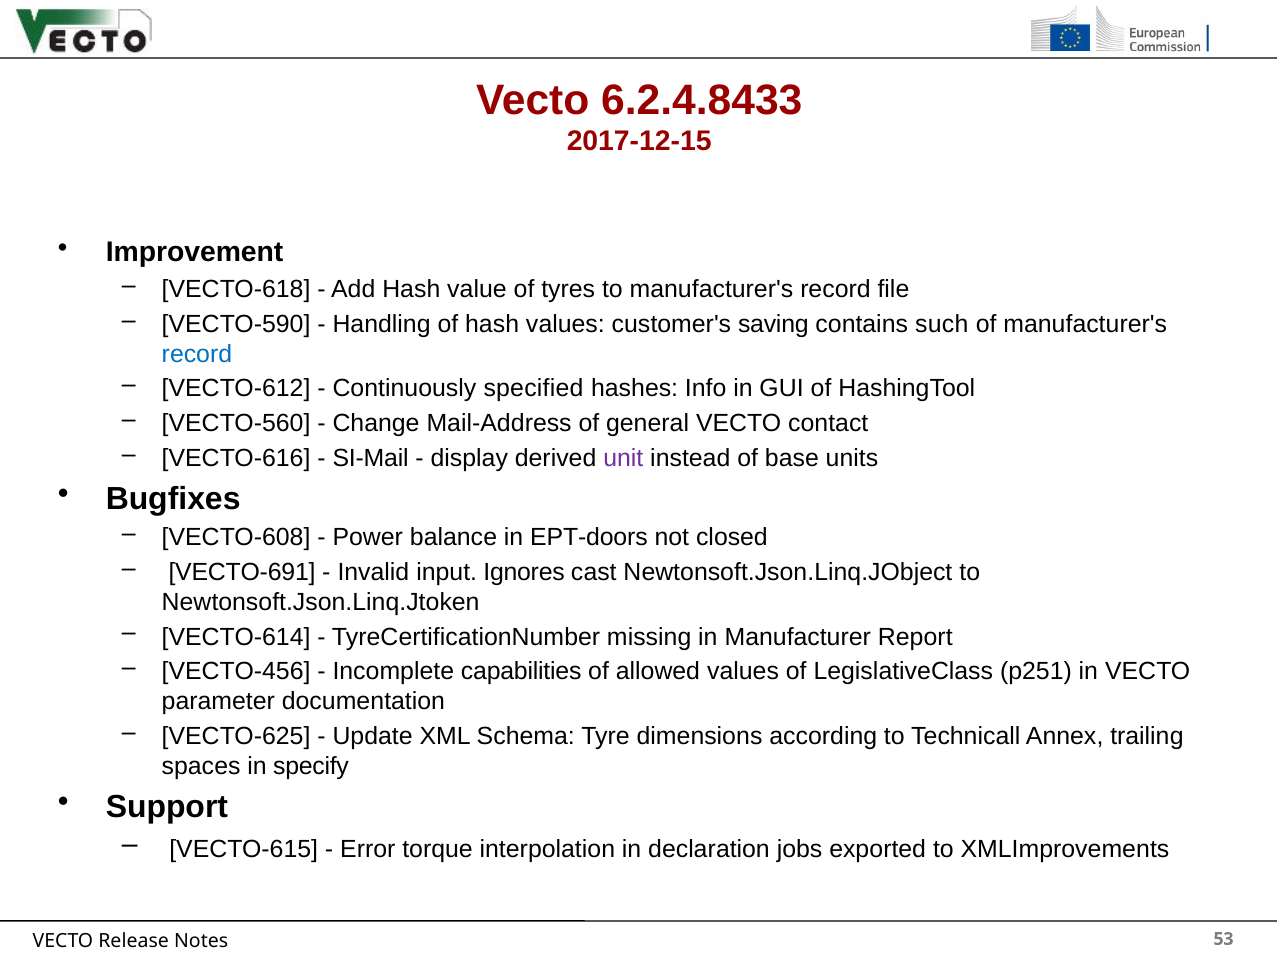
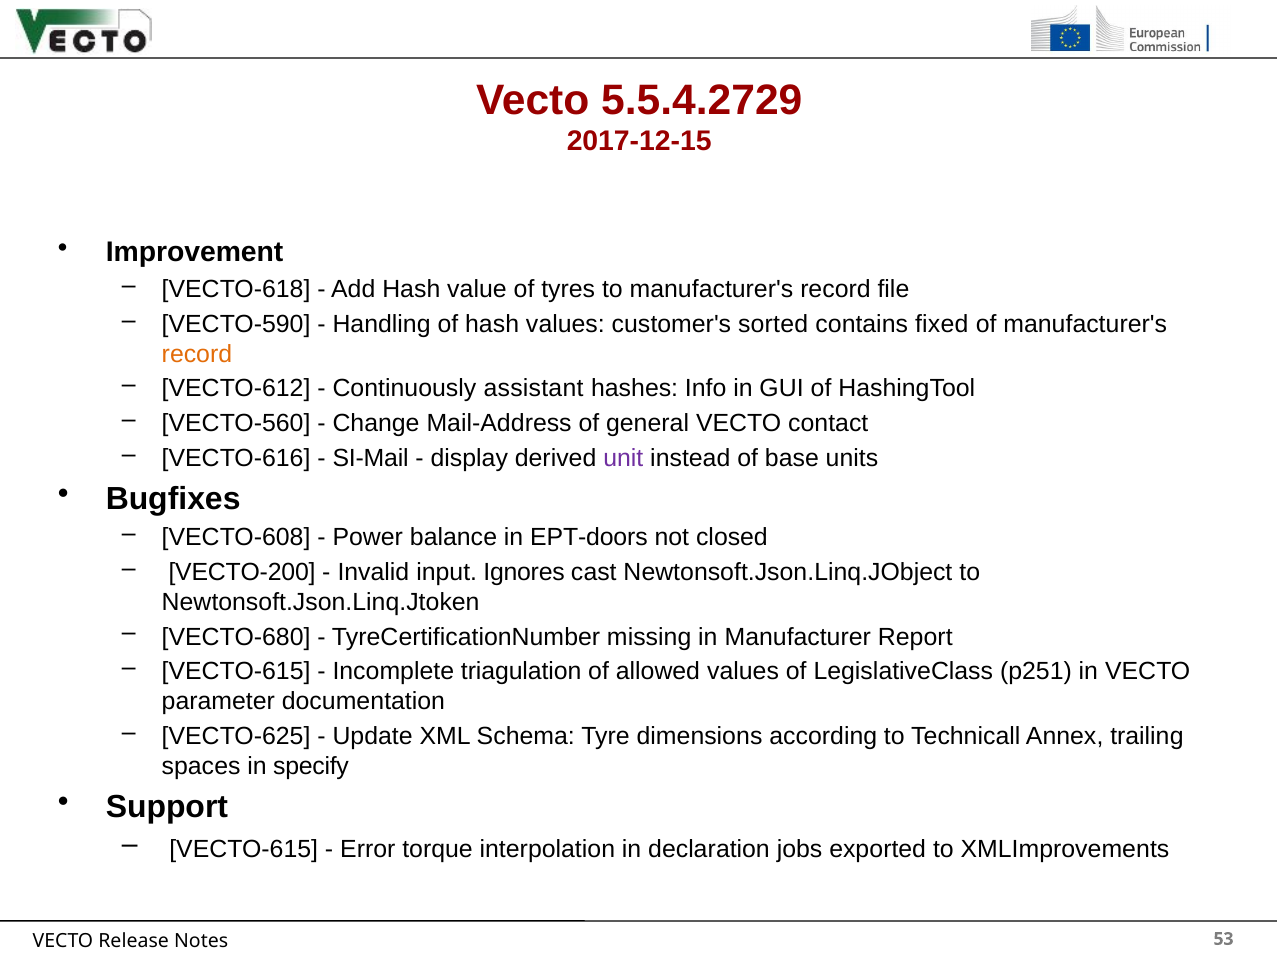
6.2.4.8433: 6.2.4.8433 -> 5.5.4.2729
saving: saving -> sorted
such: such -> fixed
record at (197, 354) colour: blue -> orange
specified: specified -> assistant
VECTO-691: VECTO-691 -> VECTO-200
VECTO-614: VECTO-614 -> VECTO-680
VECTO-456 at (236, 672): VECTO-456 -> VECTO-615
capabilities: capabilities -> triagulation
